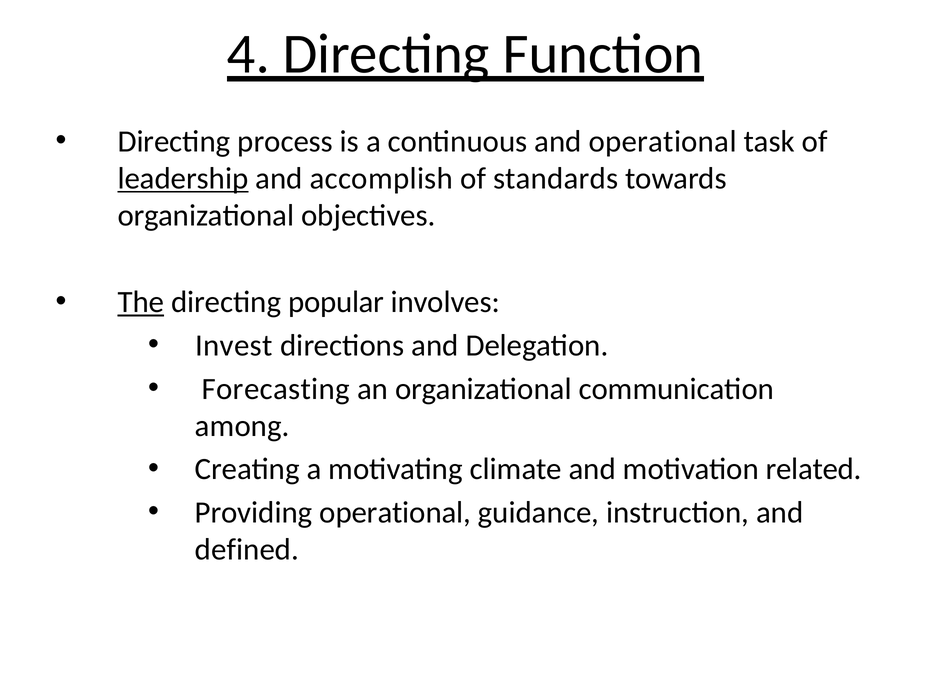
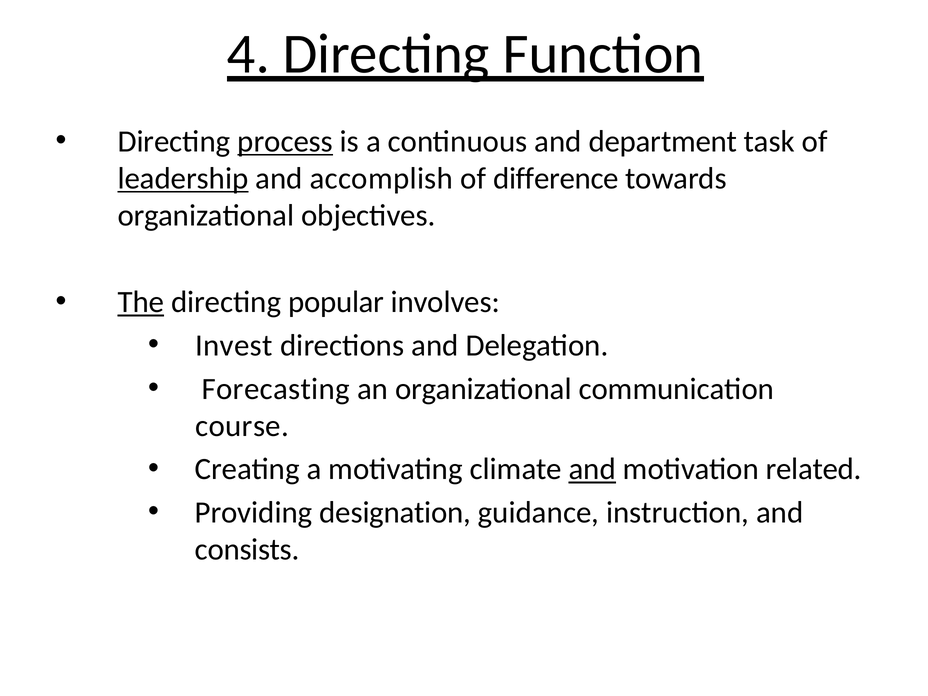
process underline: none -> present
and operational: operational -> department
standards: standards -> difference
among: among -> course
and at (592, 469) underline: none -> present
Providing operational: operational -> designation
defined: defined -> consists
